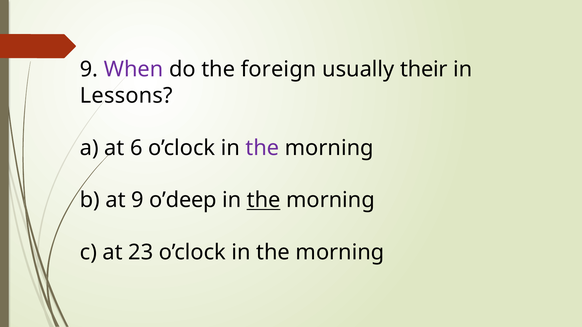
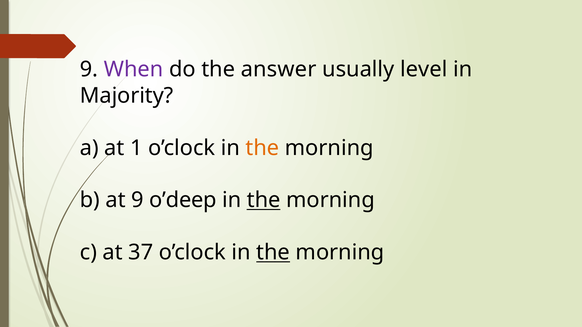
foreign: foreign -> answer
their: their -> level
Lessons: Lessons -> Majority
6: 6 -> 1
the at (262, 148) colour: purple -> orange
23: 23 -> 37
the at (273, 253) underline: none -> present
